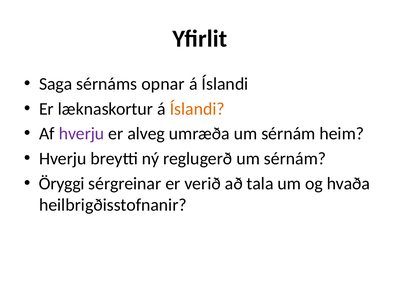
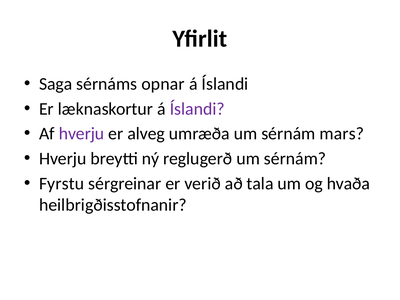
Íslandi at (197, 109) colour: orange -> purple
heim: heim -> mars
Öryggi: Öryggi -> Fyrstu
